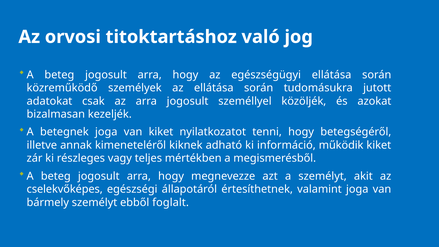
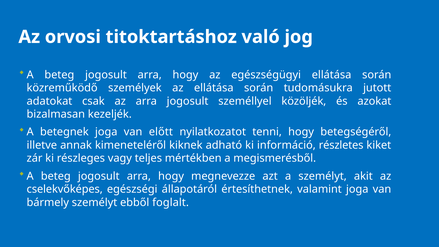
van kiket: kiket -> előtt
működik: működik -> részletes
